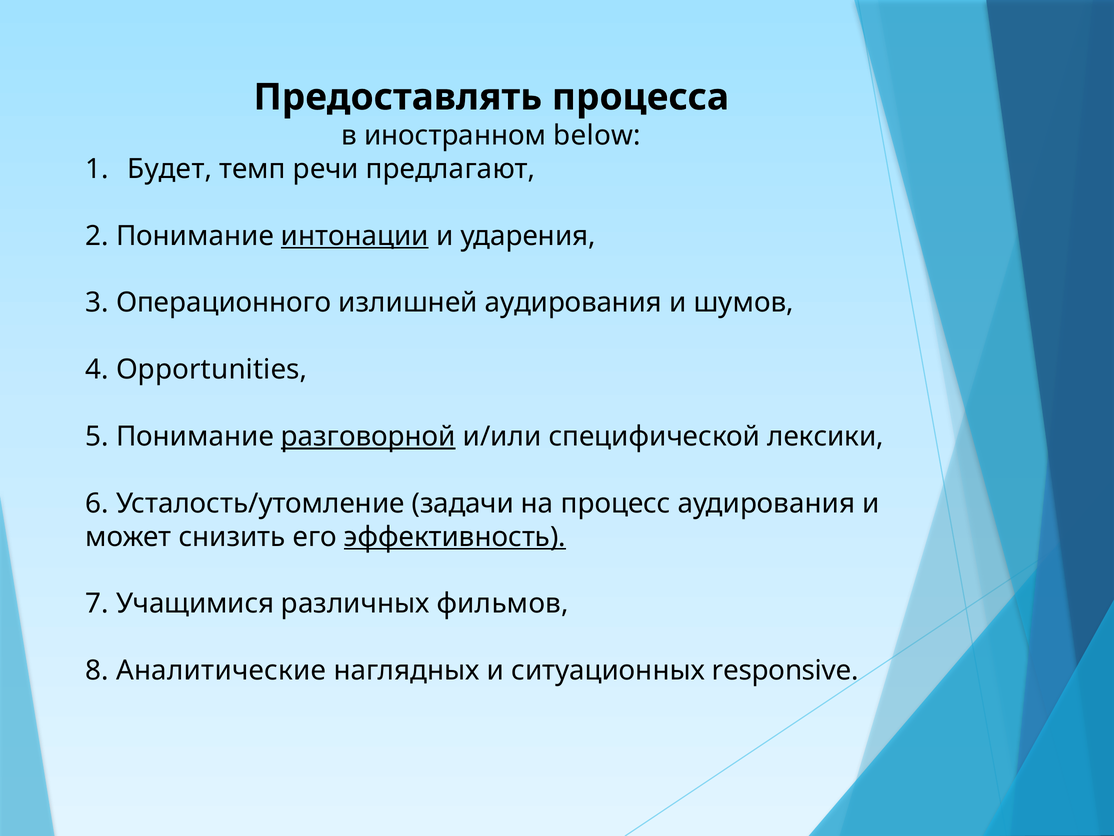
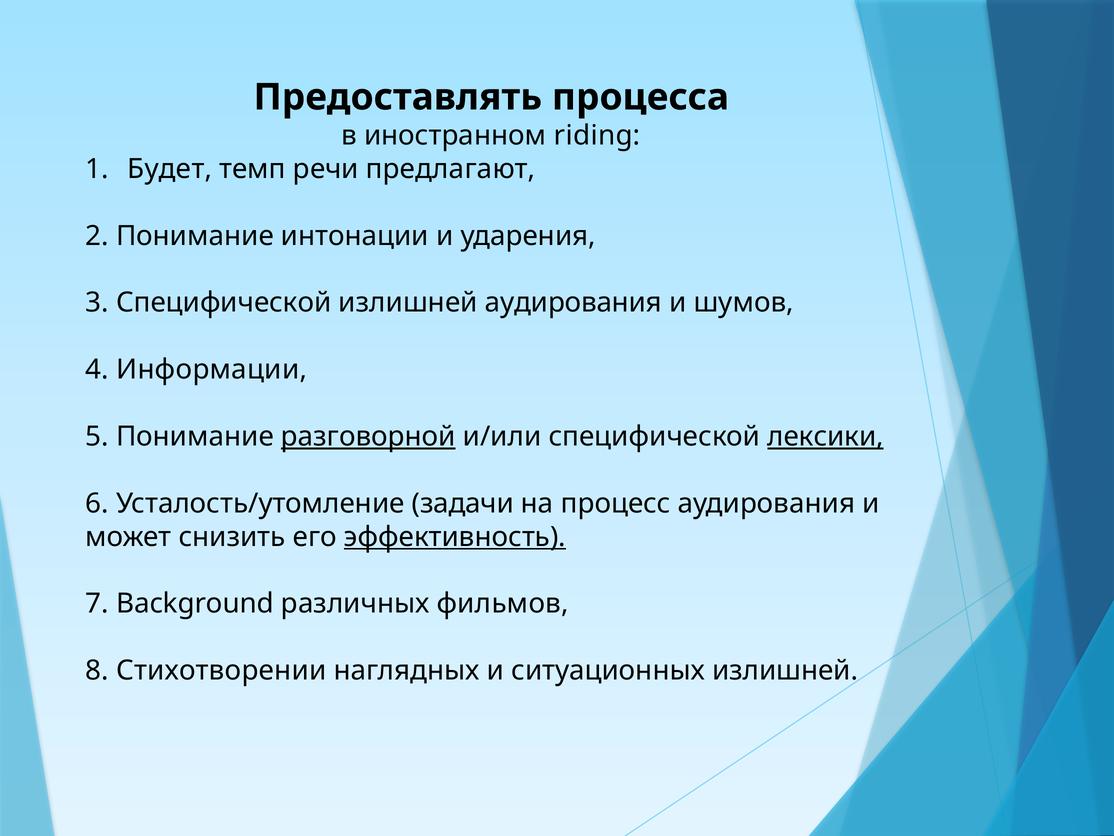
below: below -> riding
интонации underline: present -> none
3 Операционного: Операционного -> Специфической
Opportunities: Opportunities -> Информации
лексики underline: none -> present
Учащимися: Учащимися -> Background
Аналитические: Аналитические -> Стихотворении
ситуационных responsive: responsive -> излишней
